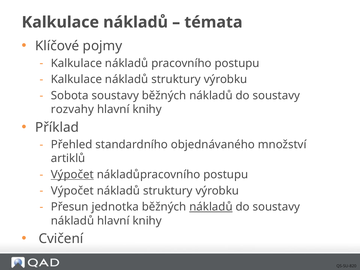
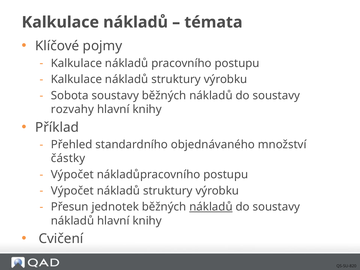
artiklů: artiklů -> částky
Výpočet at (72, 175) underline: present -> none
jednotka: jednotka -> jednotek
